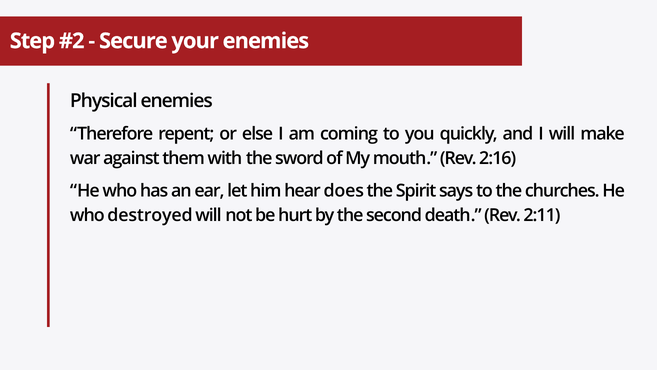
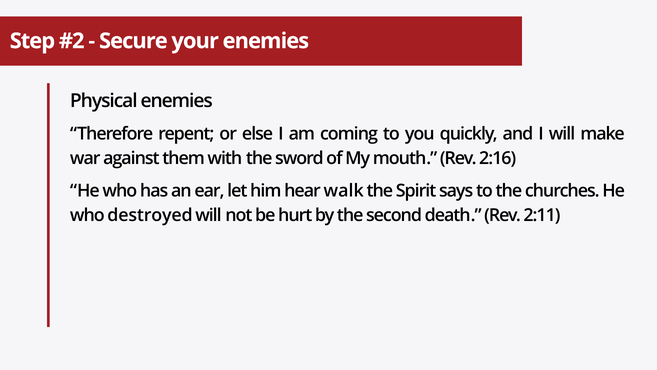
does: does -> walk
